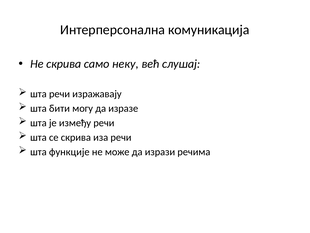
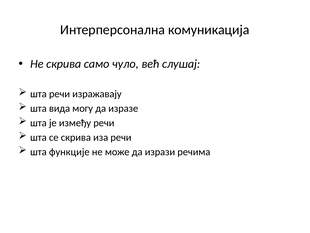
неку: неку -> чуло
бити: бити -> вида
